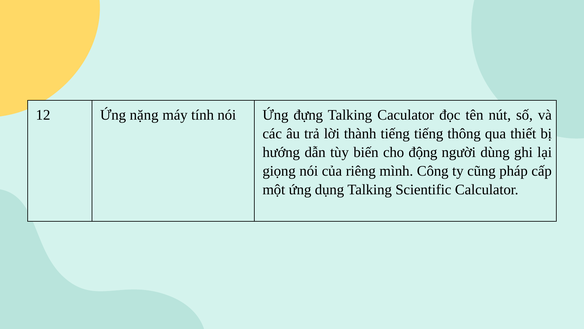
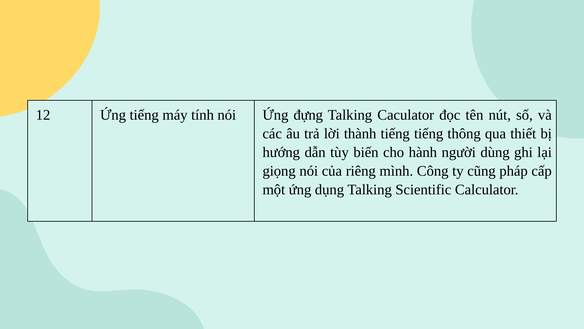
Ứng nặng: nặng -> tiếng
động: động -> hành
